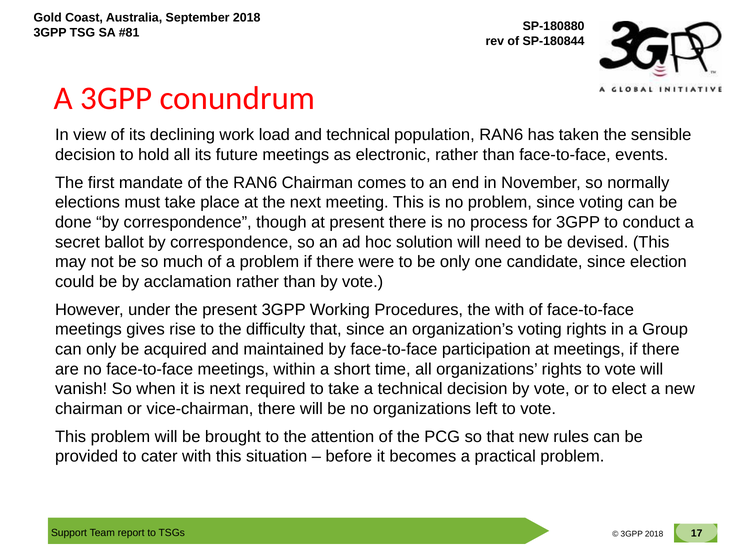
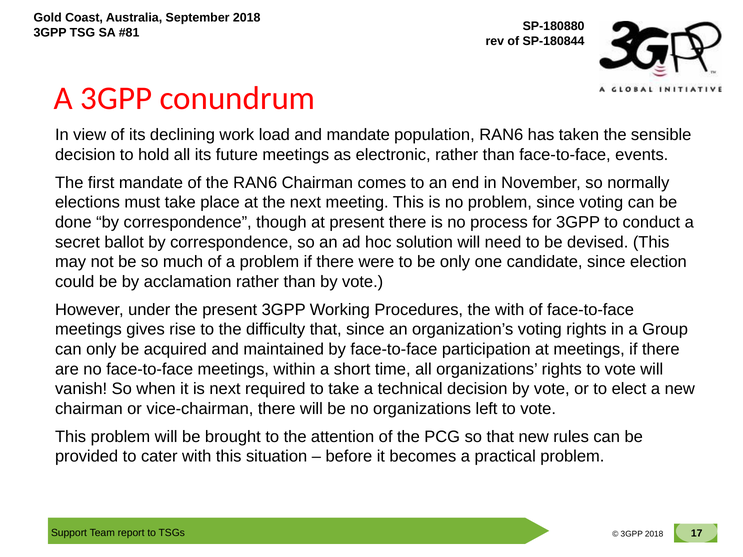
and technical: technical -> mandate
